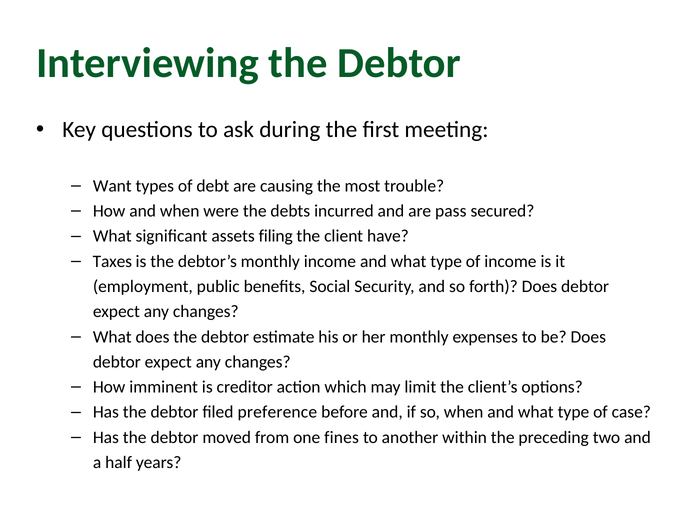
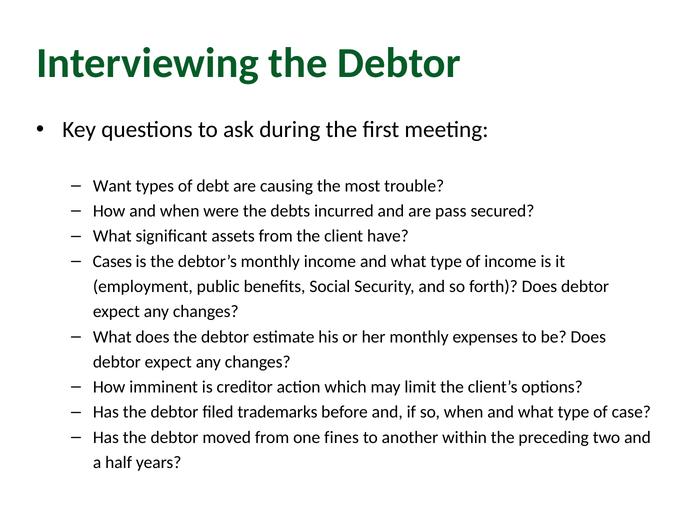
assets filing: filing -> from
Taxes: Taxes -> Cases
preference: preference -> trademarks
